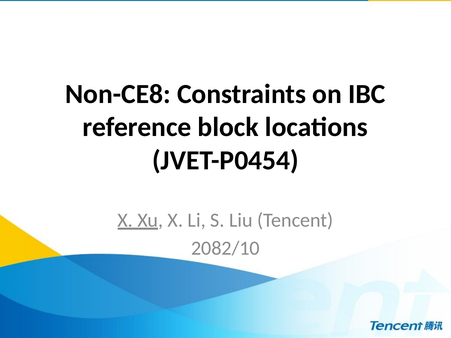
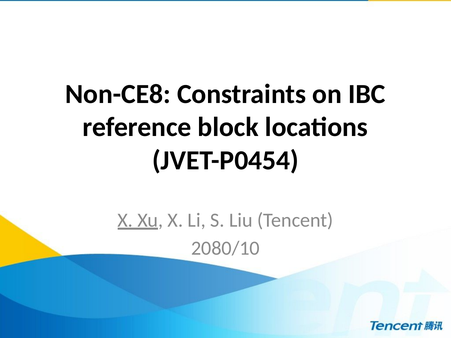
2082/10: 2082/10 -> 2080/10
